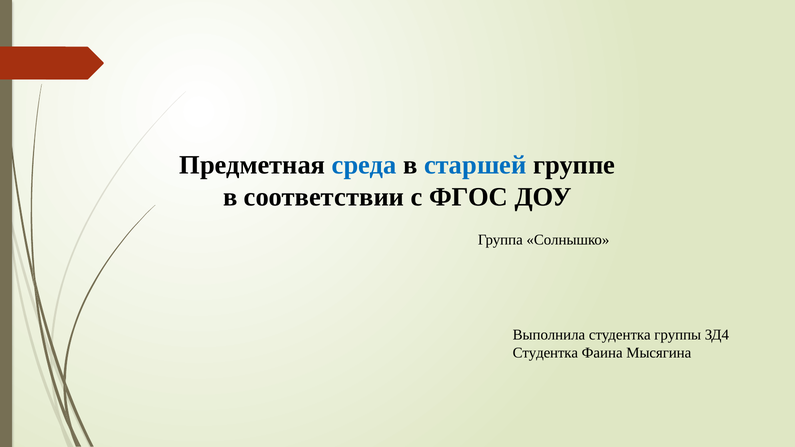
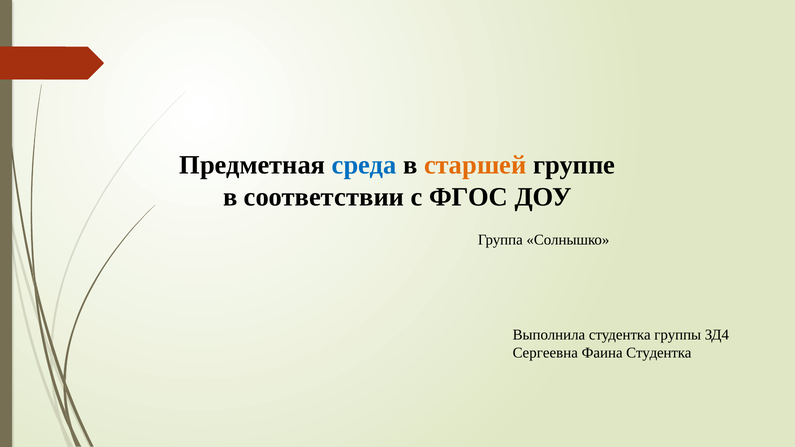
старшей colour: blue -> orange
Студентка at (545, 353): Студентка -> Сергеевна
Фаина Мысягина: Мысягина -> Студентка
